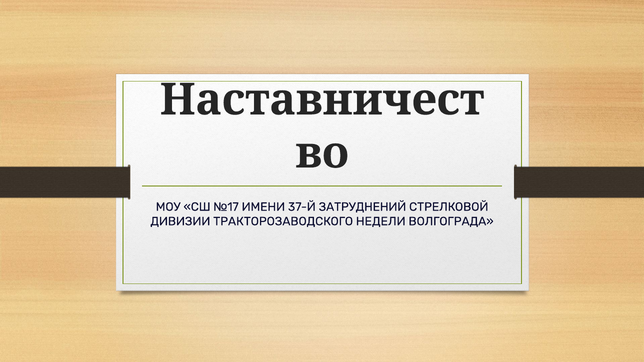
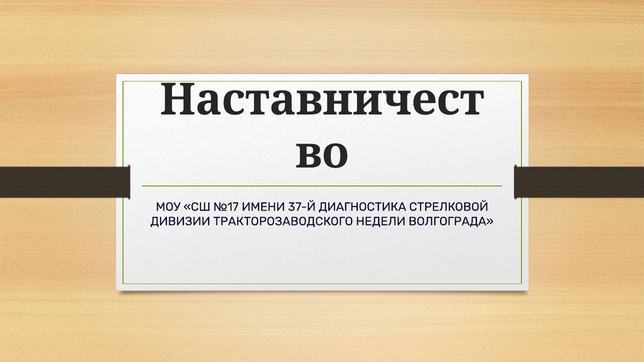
ЗАТРУДНЕНИЙ: ЗАТРУДНЕНИЙ -> ДИАГНОСТИКА
